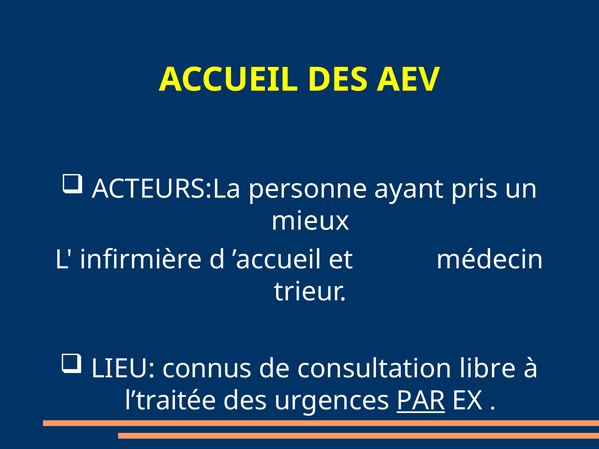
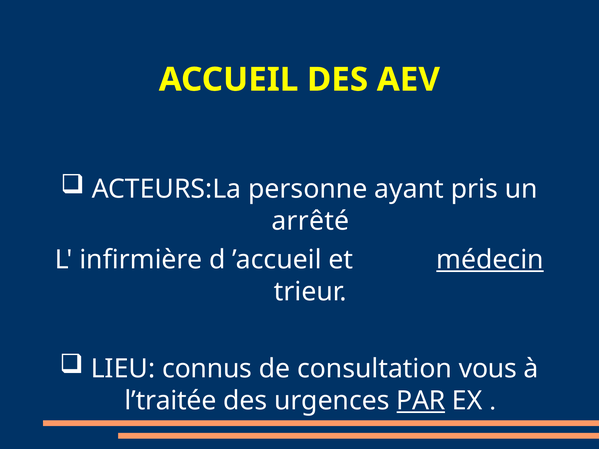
mieux: mieux -> arrêté
médecin underline: none -> present
libre: libre -> vous
